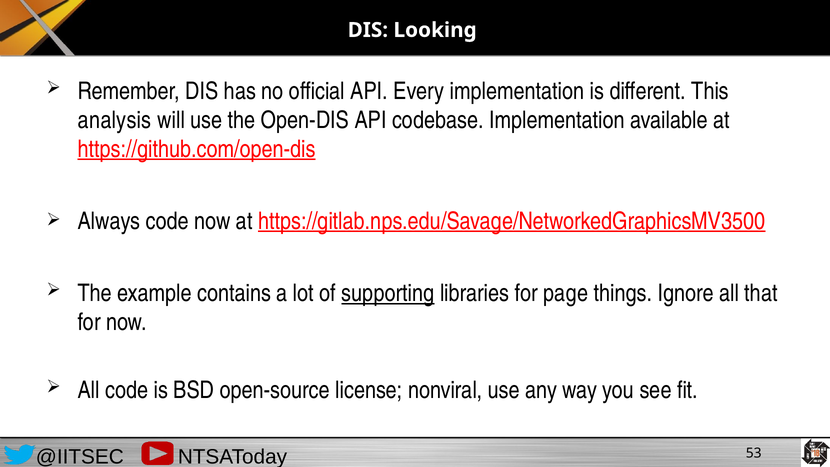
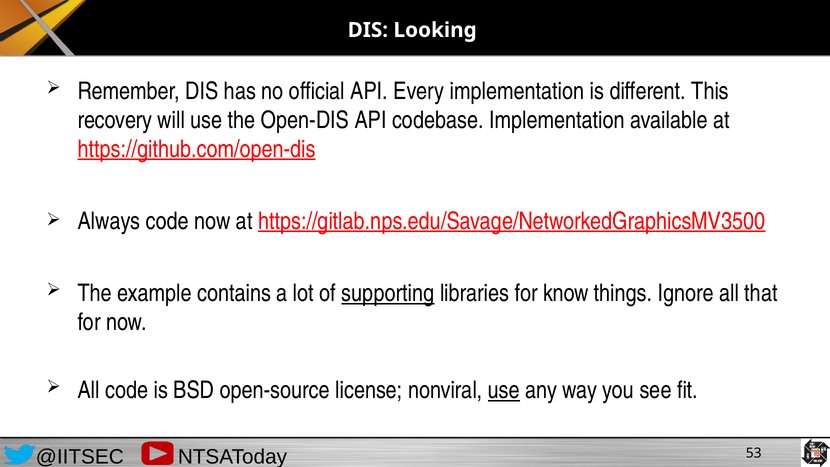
analysis: analysis -> recovery
page: page -> know
use at (504, 390) underline: none -> present
